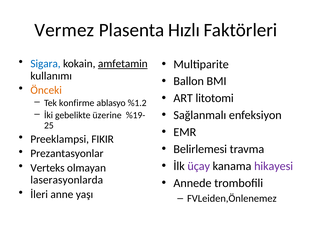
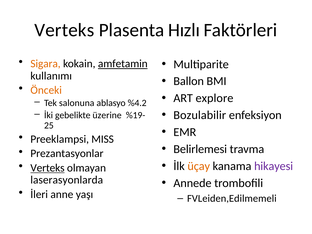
Vermez at (64, 30): Vermez -> Verteks
Sigara colour: blue -> orange
litotomi: litotomi -> explore
konfirme: konfirme -> salonuna
%1.2: %1.2 -> %4.2
Sağlanmalı: Sağlanmalı -> Bozulabilir
FIKIR: FIKIR -> MISS
üçay colour: purple -> orange
Verteks at (47, 168) underline: none -> present
FVLeiden,Önlenemez: FVLeiden,Önlenemez -> FVLeiden,Edilmemeli
